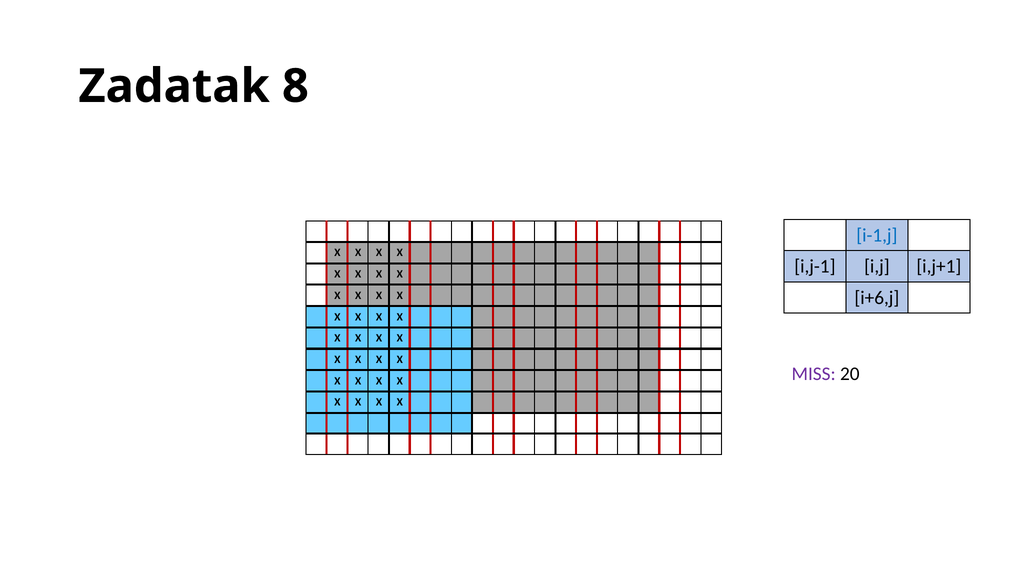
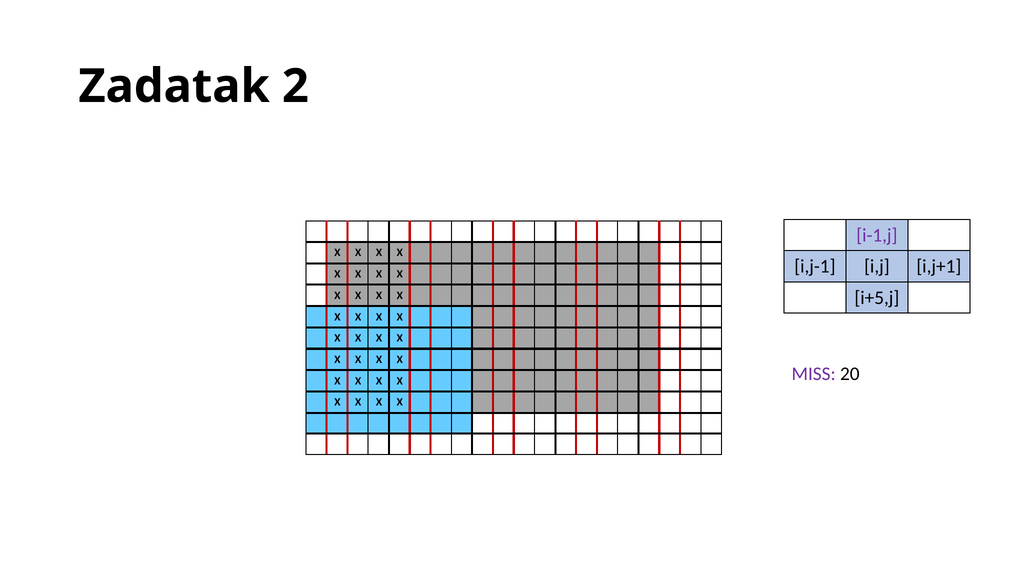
8: 8 -> 2
i-1,j colour: blue -> purple
i+6,j: i+6,j -> i+5,j
